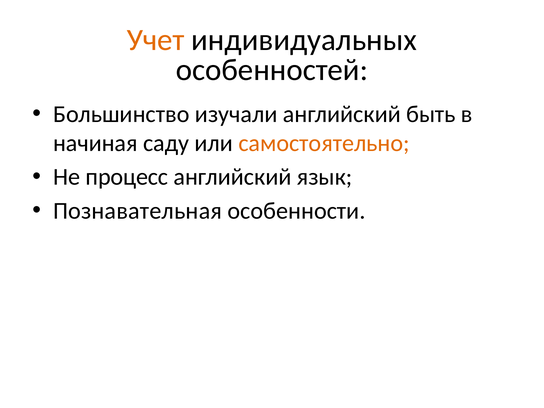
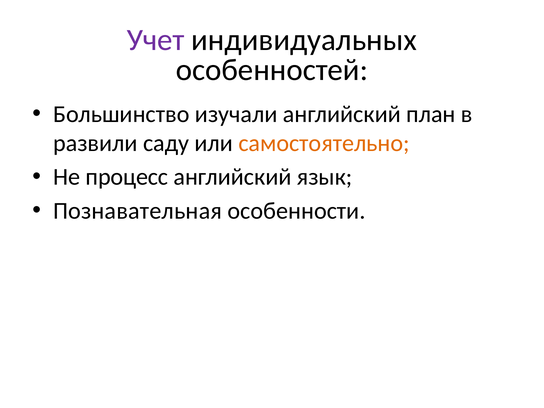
Учет colour: orange -> purple
быть: быть -> план
начиная: начиная -> развили
